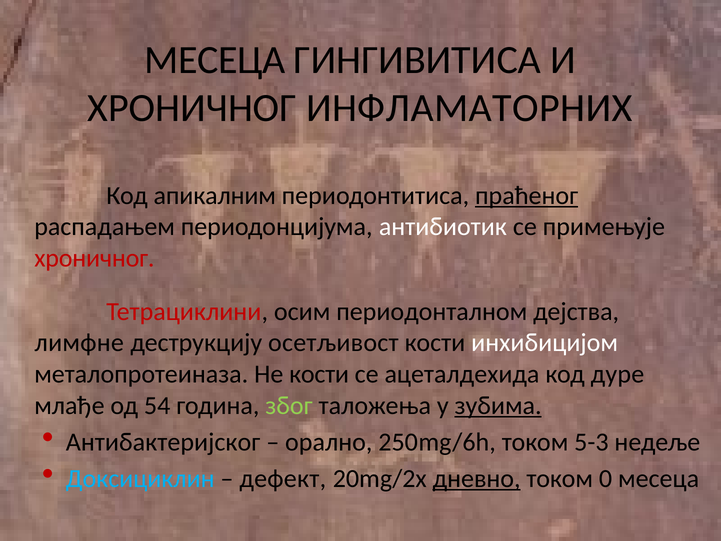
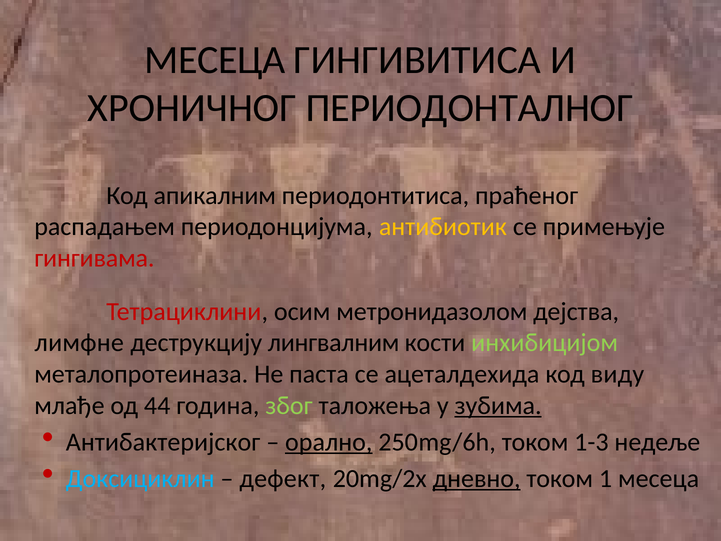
ИНФЛАМАТОРНИХ: ИНФЛАМАТОРНИХ -> ПЕРИОДОНТАЛНОГ
праћеног underline: present -> none
антибиотик colour: white -> yellow
хроничног at (94, 258): хроничног -> гингивама
периодонталном: периодонталном -> метронидазолом
осетљивост: осетљивост -> лингвалним
инхибицијом colour: white -> light green
Не кости: кости -> паста
дуре: дуре -> виду
54: 54 -> 44
орално underline: none -> present
5-3: 5-3 -> 1-3
0: 0 -> 1
